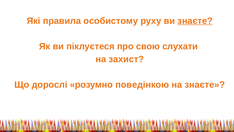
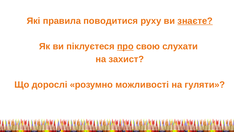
особистому: особистому -> поводитися
про underline: none -> present
поведінкою: поведінкою -> можливості
на знаєте: знаєте -> гуляти
